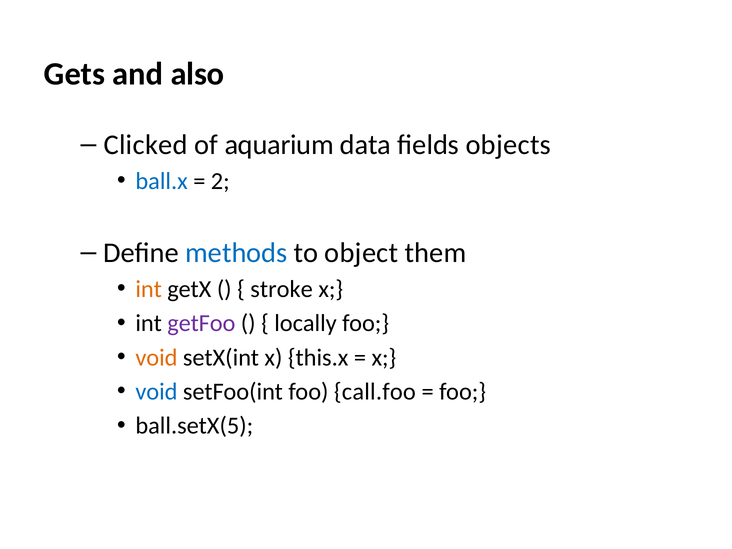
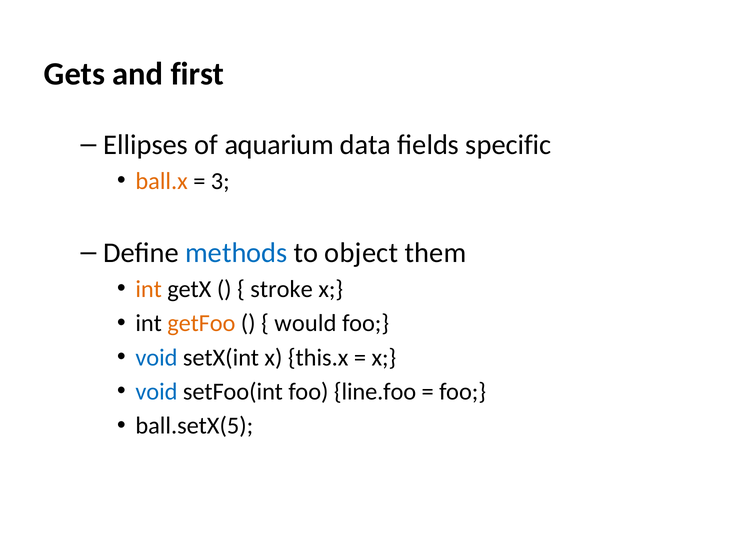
also: also -> first
Clicked: Clicked -> Ellipses
objects: objects -> specific
ball.x colour: blue -> orange
2: 2 -> 3
getFoo colour: purple -> orange
locally: locally -> would
void at (156, 358) colour: orange -> blue
call.foo: call.foo -> line.foo
